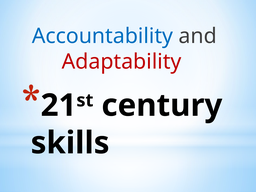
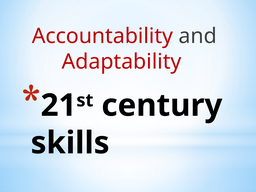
Accountability colour: blue -> red
